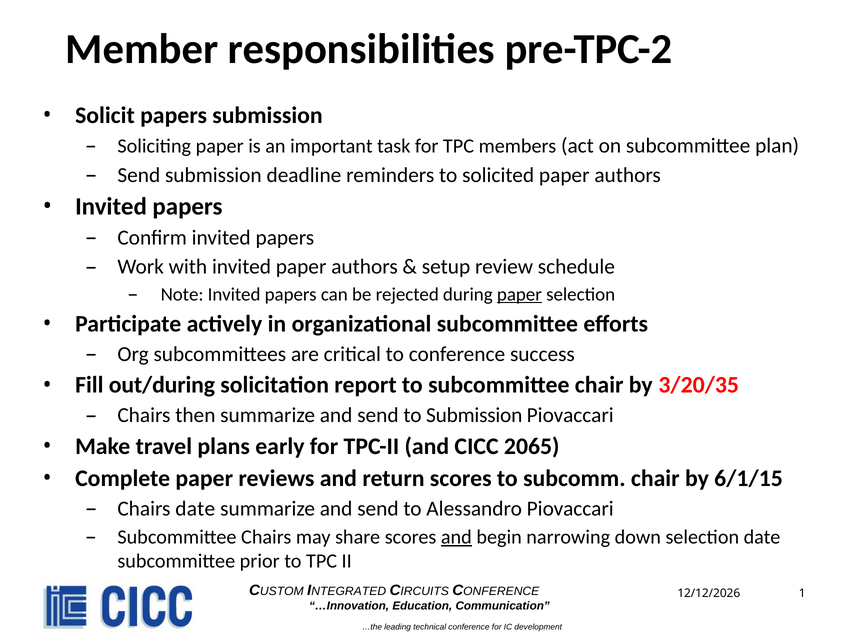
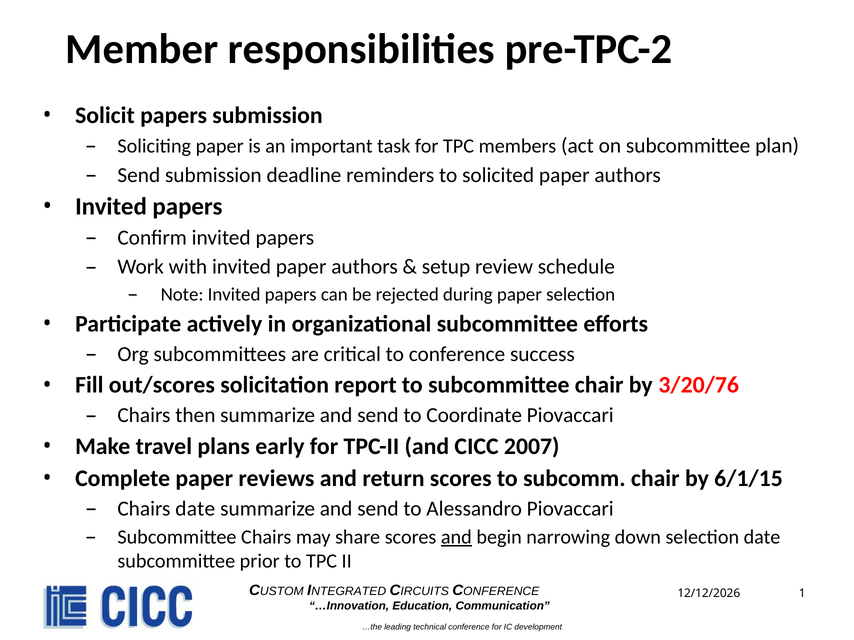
paper at (519, 295) underline: present -> none
out/during: out/during -> out/scores
3/20/35: 3/20/35 -> 3/20/76
to Submission: Submission -> Coordinate
2065: 2065 -> 2007
